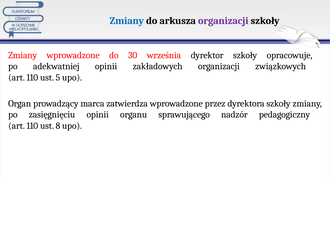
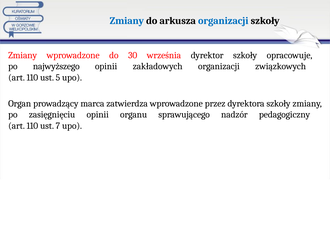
organizacji at (223, 21) colour: purple -> blue
adekwatniej: adekwatniej -> najwyższego
8: 8 -> 7
